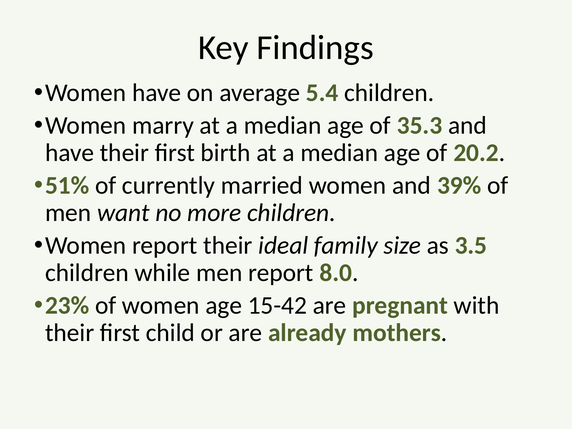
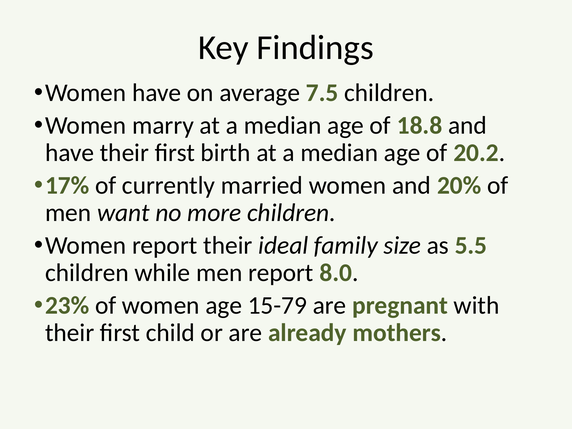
5.4: 5.4 -> 7.5
35.3: 35.3 -> 18.8
51%: 51% -> 17%
39%: 39% -> 20%
3.5: 3.5 -> 5.5
15-42: 15-42 -> 15-79
